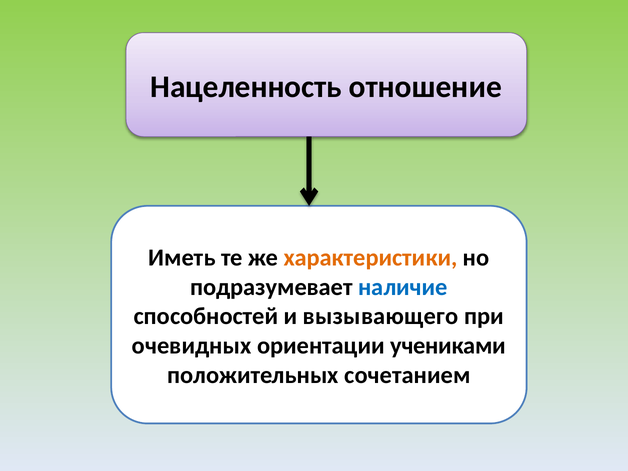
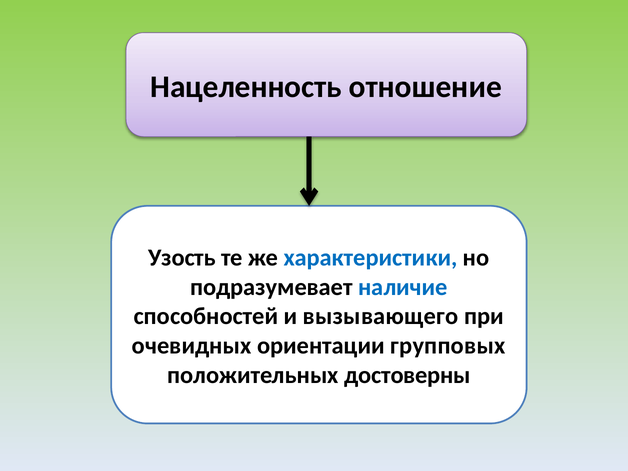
Иметь: Иметь -> Узость
характеристики colour: orange -> blue
учениками: учениками -> групповых
сочетанием: сочетанием -> достоверны
